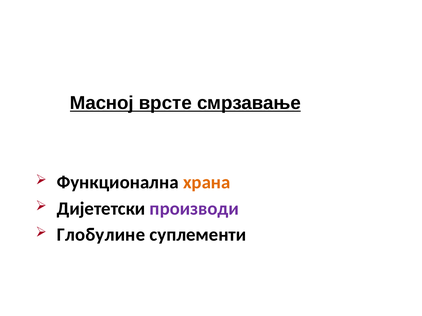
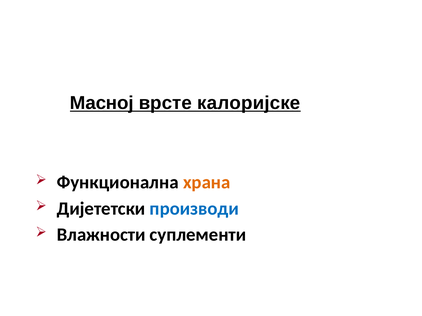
смрзавање: смрзавање -> калоријске
производи colour: purple -> blue
Глобулине: Глобулине -> Влажности
